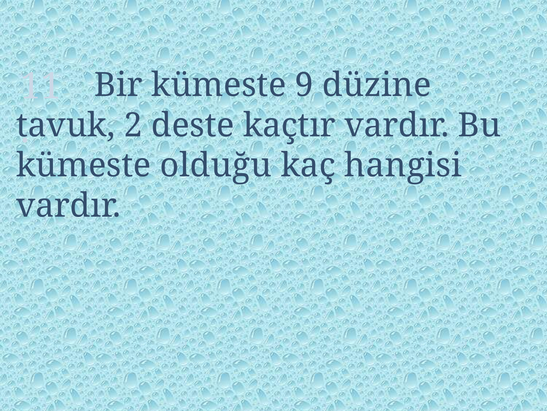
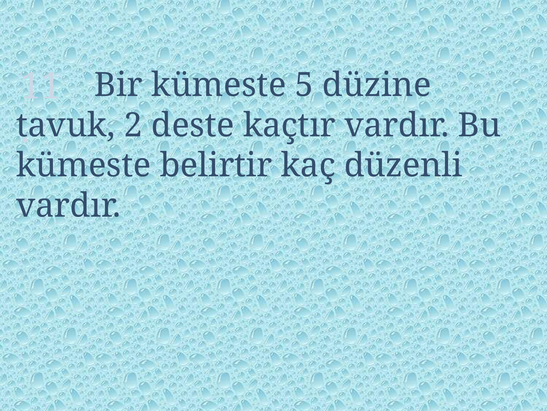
9: 9 -> 5
olduğu: olduğu -> belirtir
hangisi: hangisi -> düzenli
